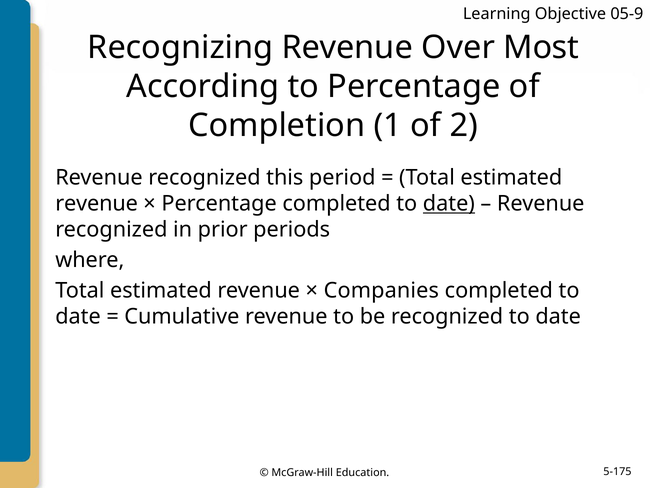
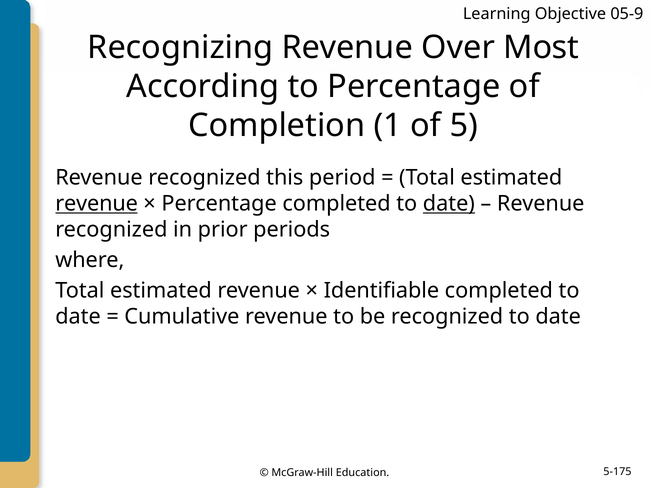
2: 2 -> 5
revenue at (97, 204) underline: none -> present
Companies: Companies -> Identifiable
